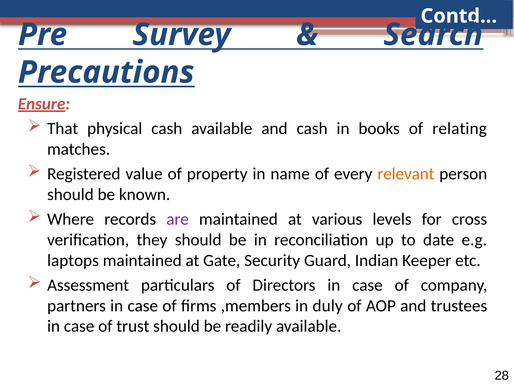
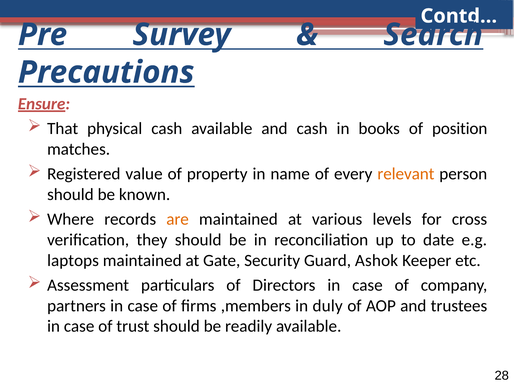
relating: relating -> position
are colour: purple -> orange
Indian: Indian -> Ashok
